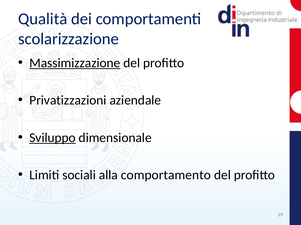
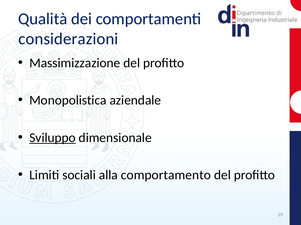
scolarizzazione: scolarizzazione -> considerazioni
Massimizzazione underline: present -> none
Privatizzazioni: Privatizzazioni -> Monopolistica
